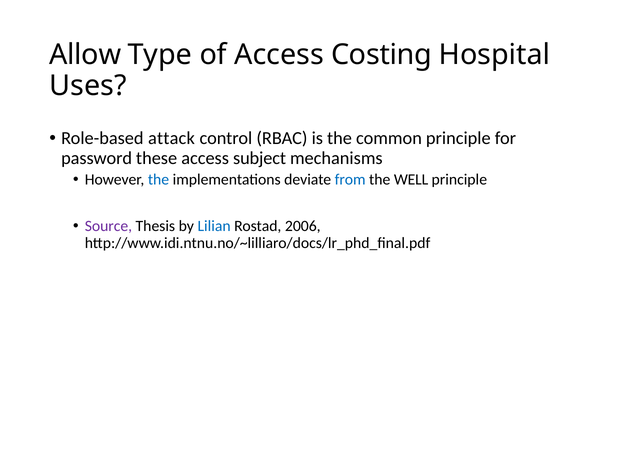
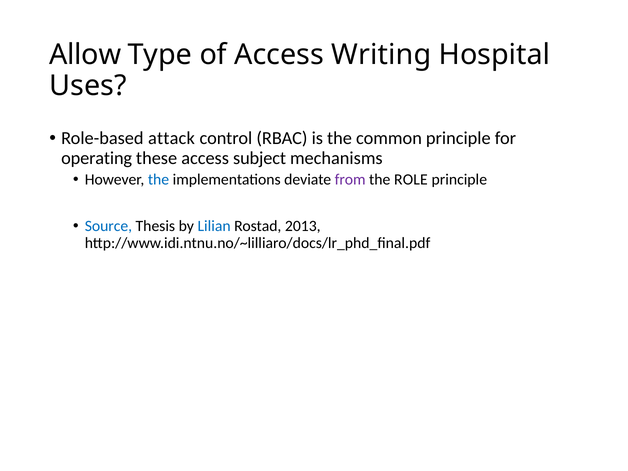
Costing: Costing -> Writing
password: password -> operating
from colour: blue -> purple
WELL: WELL -> ROLE
Source colour: purple -> blue
2006: 2006 -> 2013
